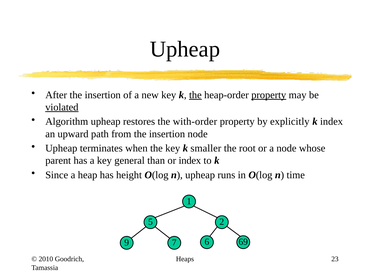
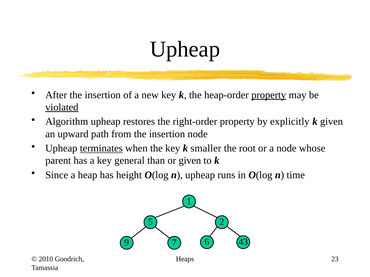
the at (195, 95) underline: present -> none
with-order: with-order -> right-order
k index: index -> given
terminates underline: none -> present
or index: index -> given
69: 69 -> 43
